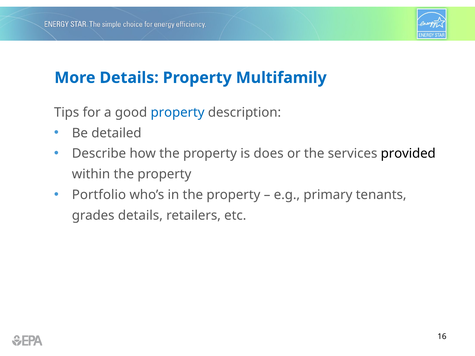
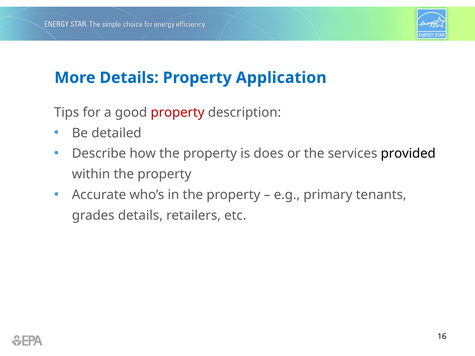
Multifamily: Multifamily -> Application
property at (178, 112) colour: blue -> red
Portfolio: Portfolio -> Accurate
